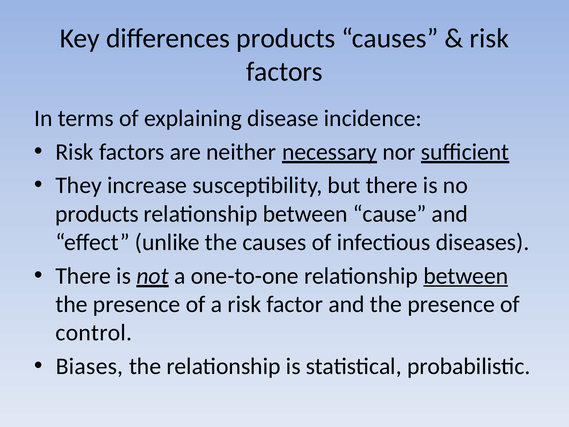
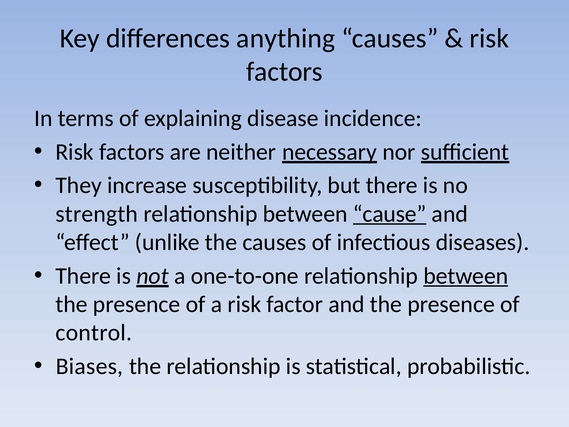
differences products: products -> anything
products at (97, 214): products -> strength
cause underline: none -> present
